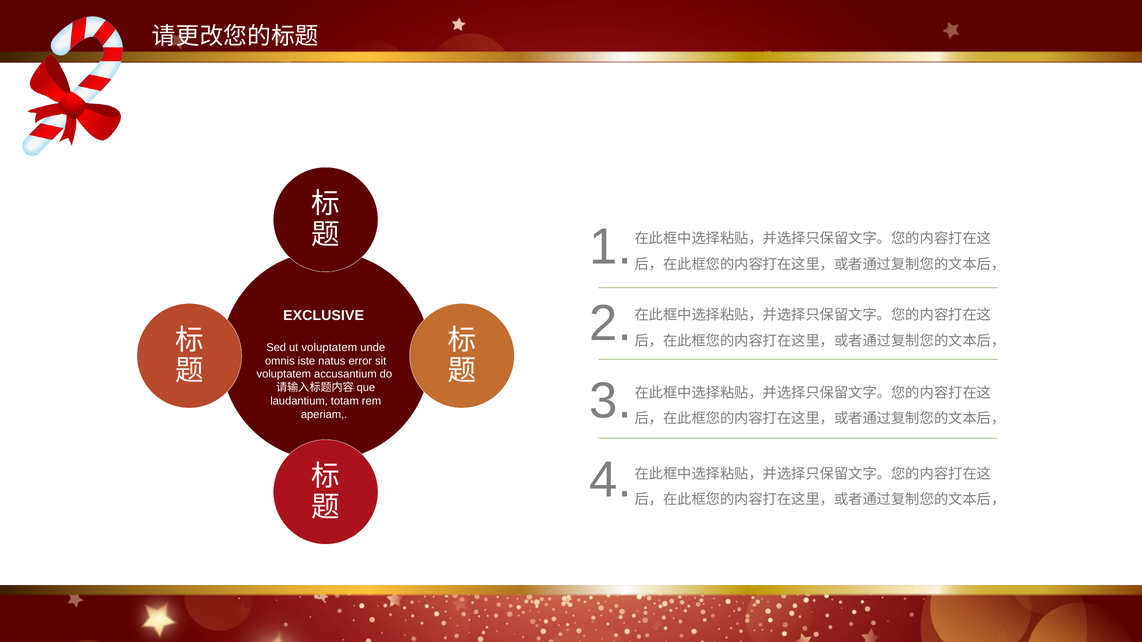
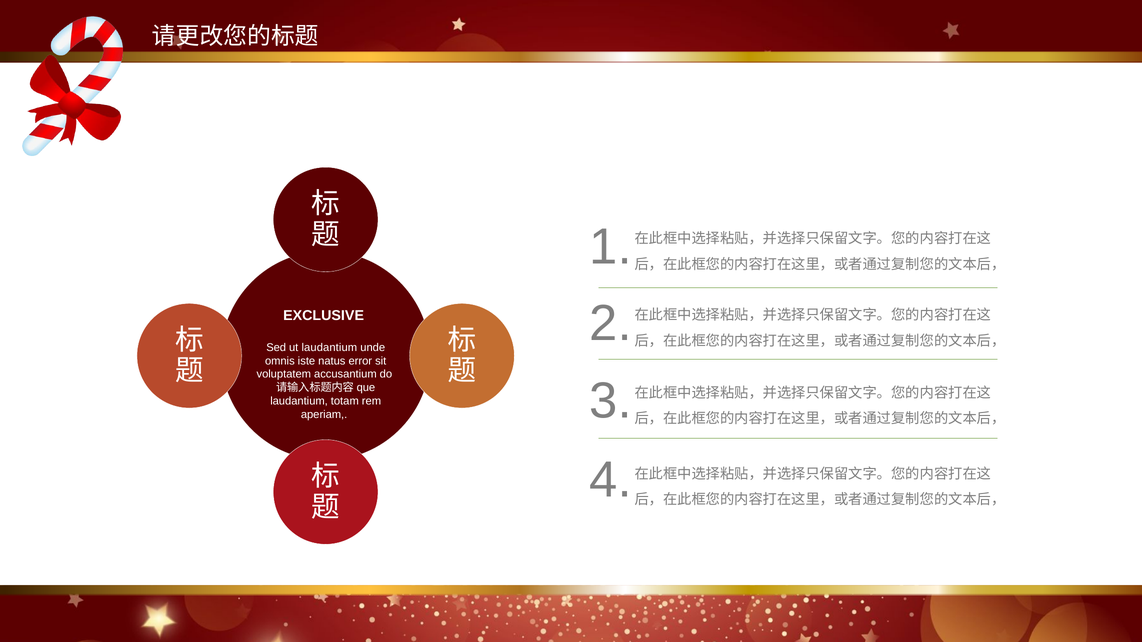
ut voluptatem: voluptatem -> laudantium
